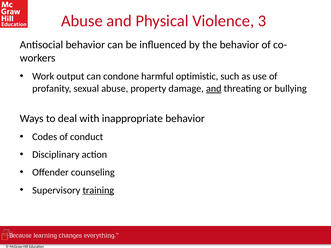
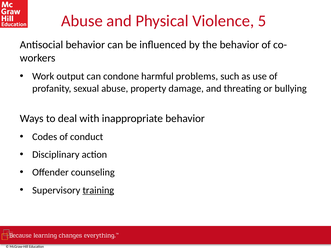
3: 3 -> 5
optimistic: optimistic -> problems
and at (214, 89) underline: present -> none
